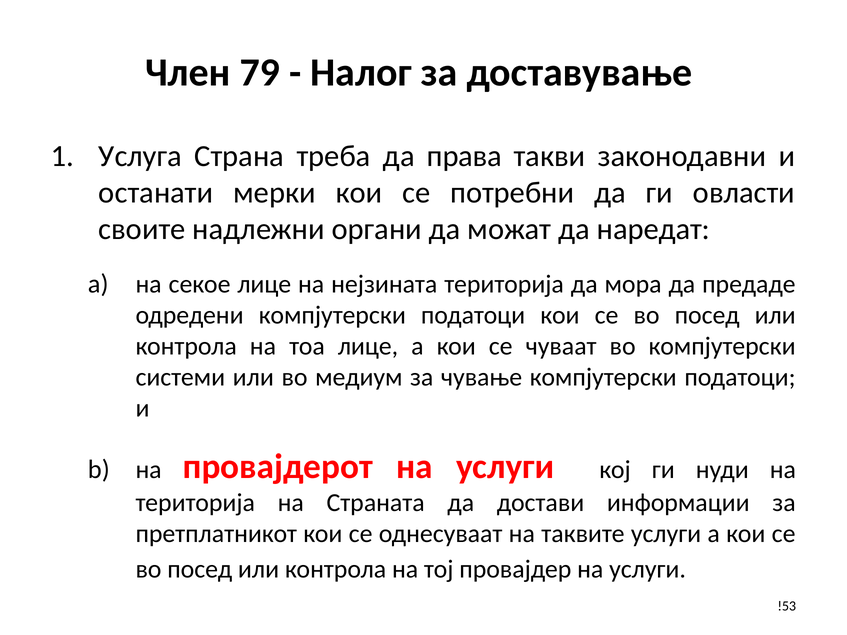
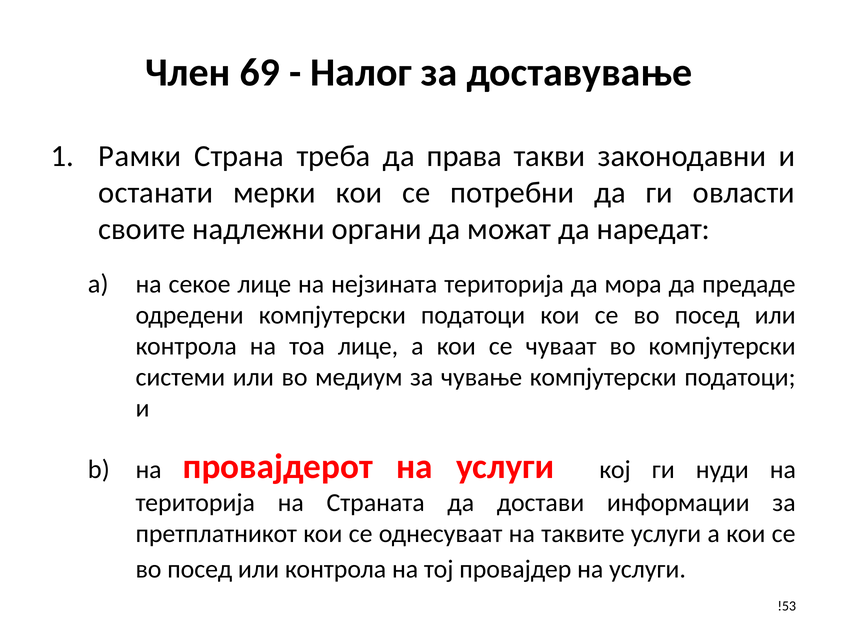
79: 79 -> 69
Услуга: Услуга -> Рамки
